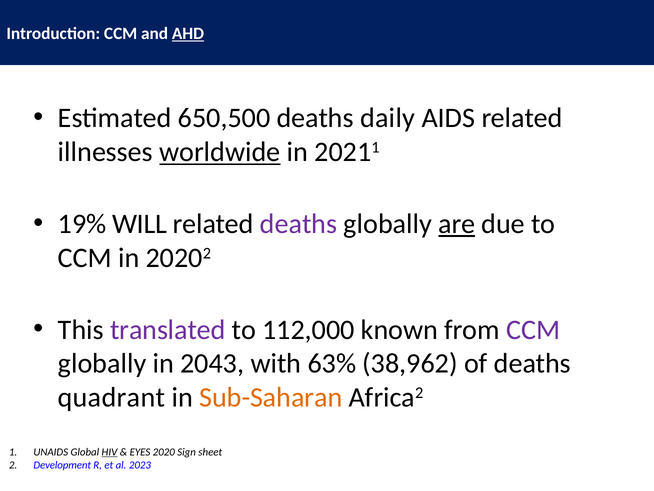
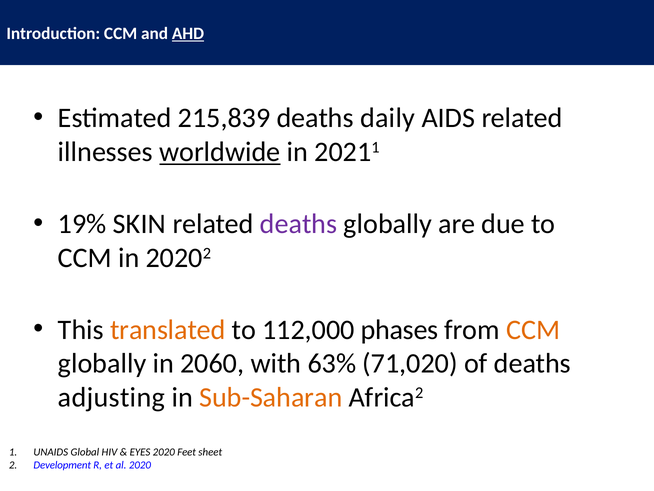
650,500: 650,500 -> 215,839
WILL: WILL -> SKIN
are underline: present -> none
translated colour: purple -> orange
known: known -> phases
CCM at (533, 329) colour: purple -> orange
2043: 2043 -> 2060
38,962: 38,962 -> 71,020
quadrant: quadrant -> adjusting
HIV underline: present -> none
Sign: Sign -> Feet
al 2023: 2023 -> 2020
